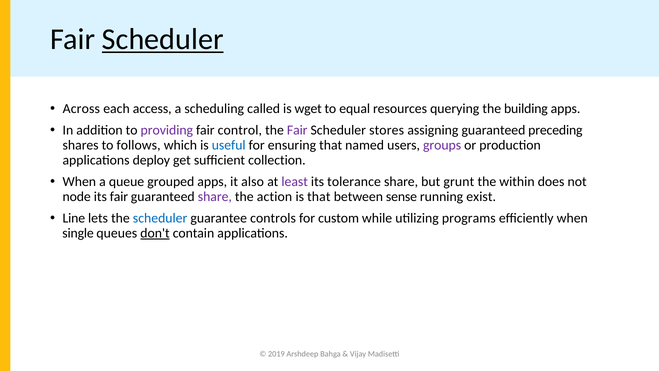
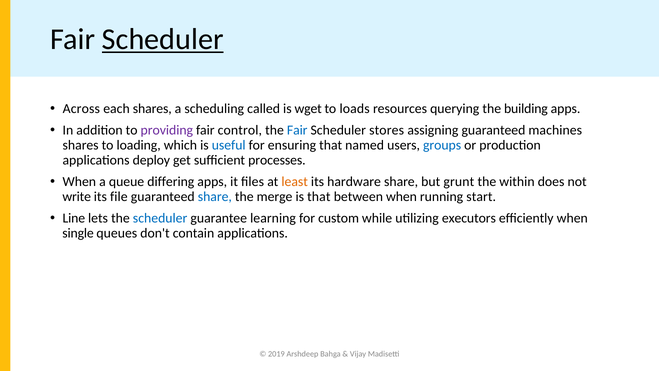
each access: access -> shares
equal: equal -> loads
Fair at (297, 130) colour: purple -> blue
preceding: preceding -> machines
follows: follows -> loading
groups colour: purple -> blue
collection: collection -> processes
grouped: grouped -> differing
also: also -> ﬁles
least colour: purple -> orange
tolerance: tolerance -> hardware
node: node -> write
its fair: fair -> file
share at (215, 196) colour: purple -> blue
action: action -> merge
between sense: sense -> when
exist: exist -> start
controls: controls -> learning
programs: programs -> executors
don't underline: present -> none
